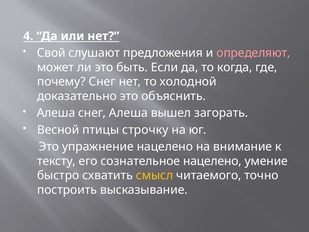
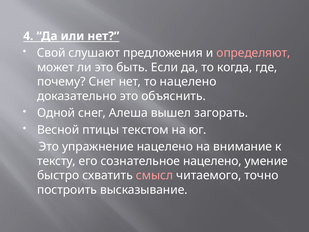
то холодной: холодной -> нацелено
Алеша at (56, 113): Алеша -> Одной
строчку: строчку -> текстом
смысл colour: yellow -> pink
